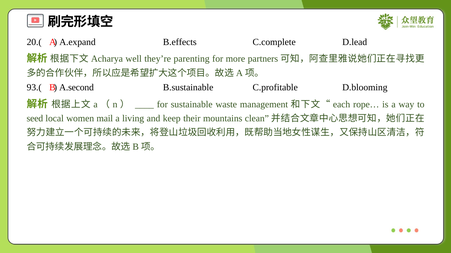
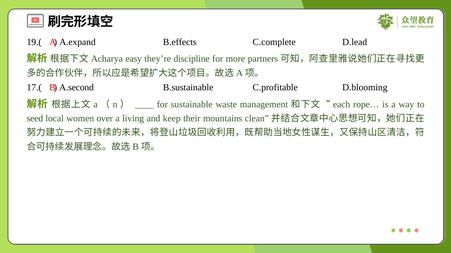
20.(: 20.( -> 19.(
well: well -> easy
parenting: parenting -> discipline
93.(: 93.( -> 17.(
mail: mail -> over
